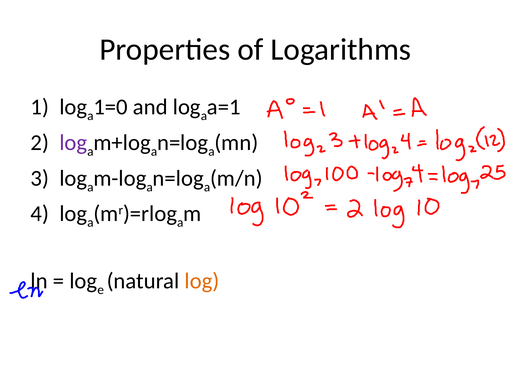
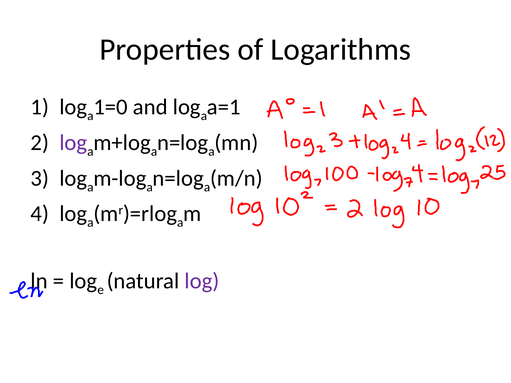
log at (202, 281) colour: orange -> purple
